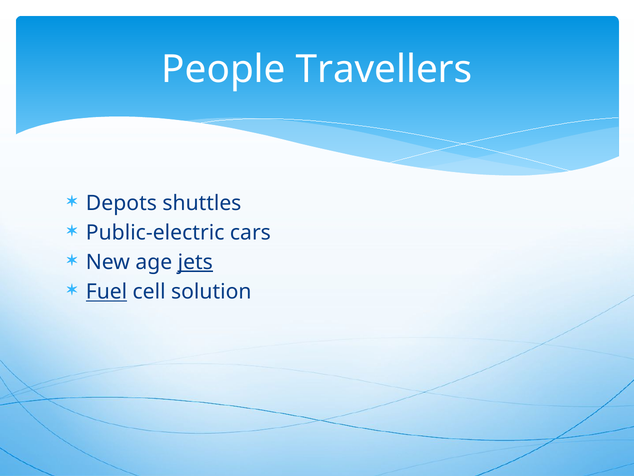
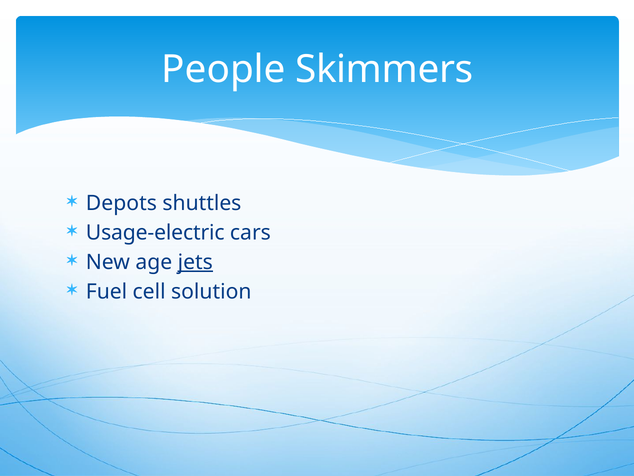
Travellers: Travellers -> Skimmers
Public-electric: Public-electric -> Usage-electric
Fuel underline: present -> none
